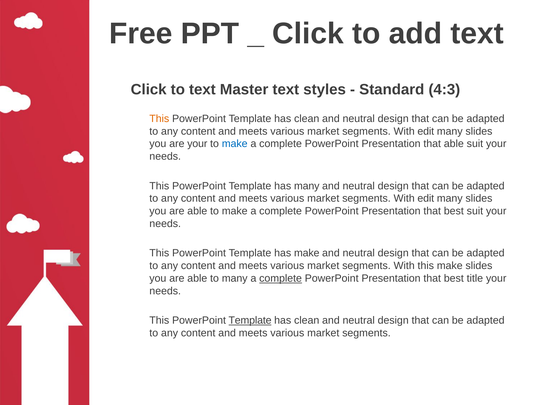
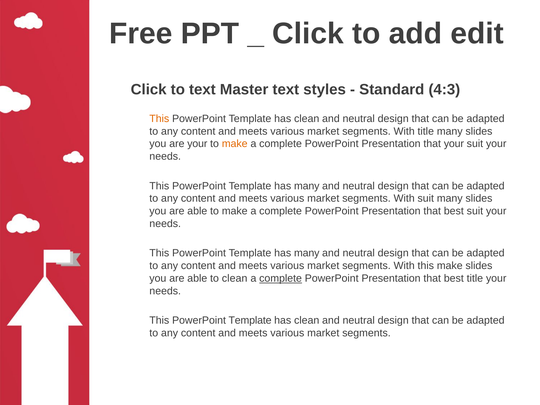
add text: text -> edit
edit at (426, 131): edit -> title
make at (235, 144) colour: blue -> orange
that able: able -> your
edit at (426, 199): edit -> suit
make at (307, 253): make -> many
to many: many -> clean
Template at (250, 320) underline: present -> none
